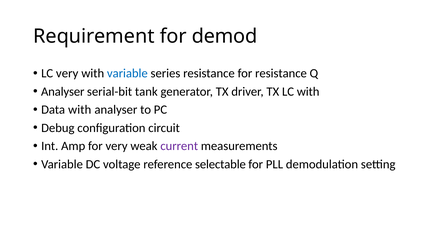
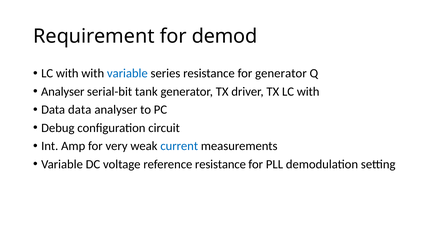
very at (67, 73): very -> with
for resistance: resistance -> generator
Data with: with -> data
current colour: purple -> blue
reference selectable: selectable -> resistance
